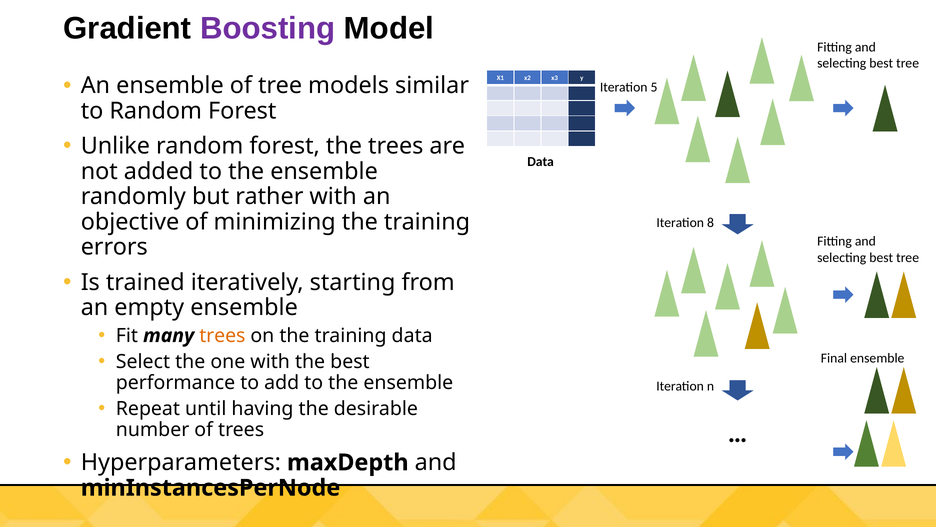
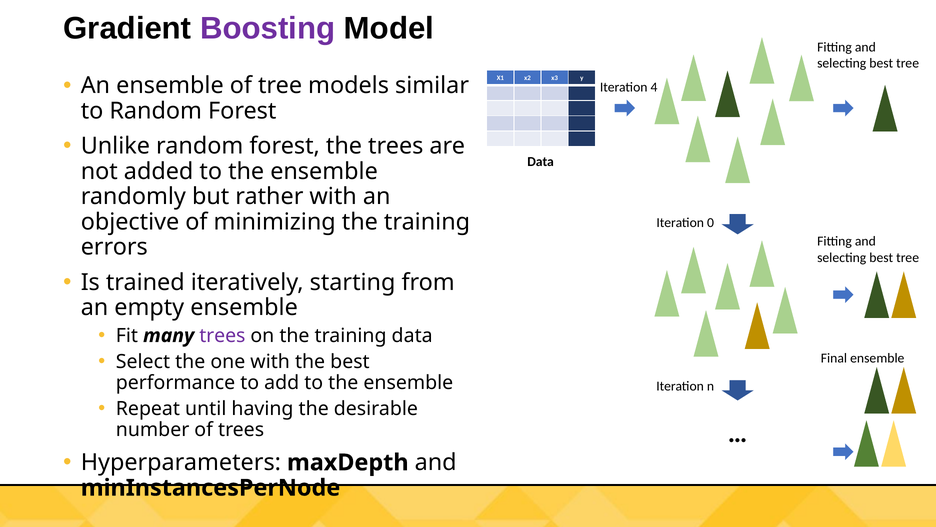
5: 5 -> 4
8: 8 -> 0
trees at (222, 335) colour: orange -> purple
